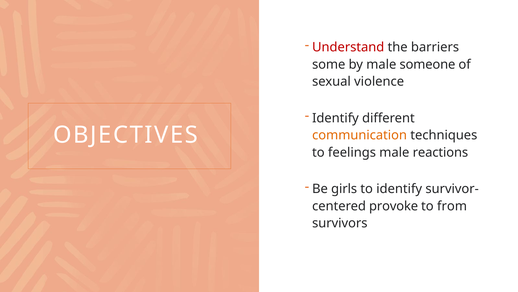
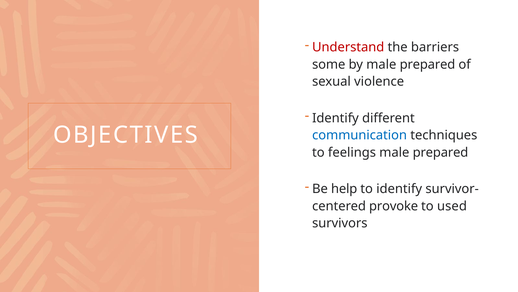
by male someone: someone -> prepared
communication colour: orange -> blue
reactions at (440, 152): reactions -> prepared
girls: girls -> help
from: from -> used
